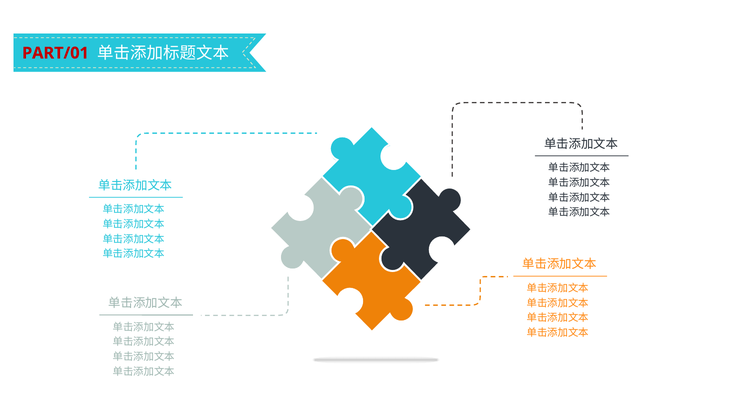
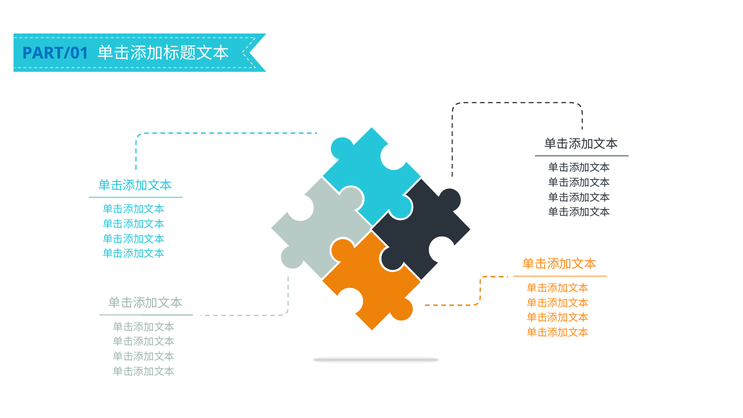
PART/01 colour: red -> blue
